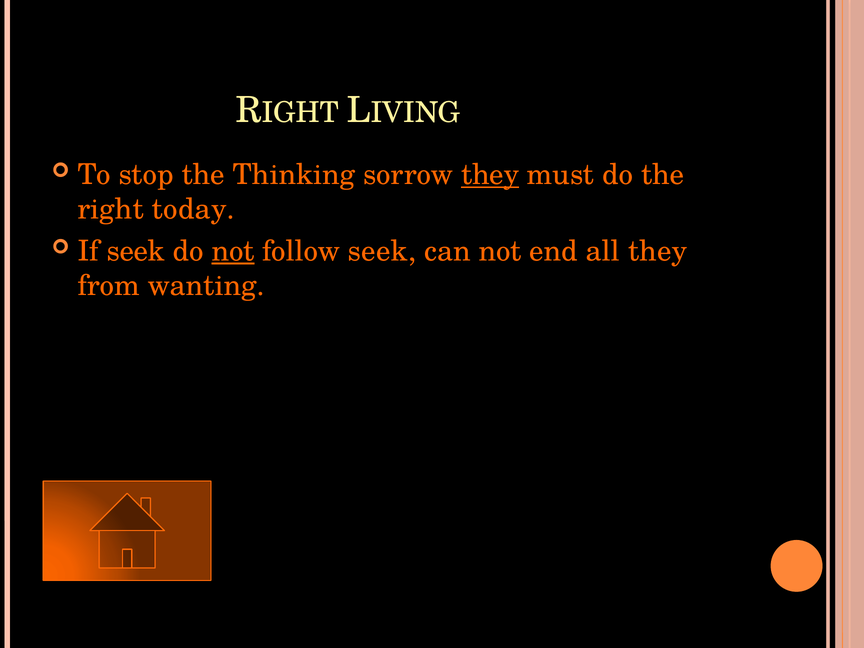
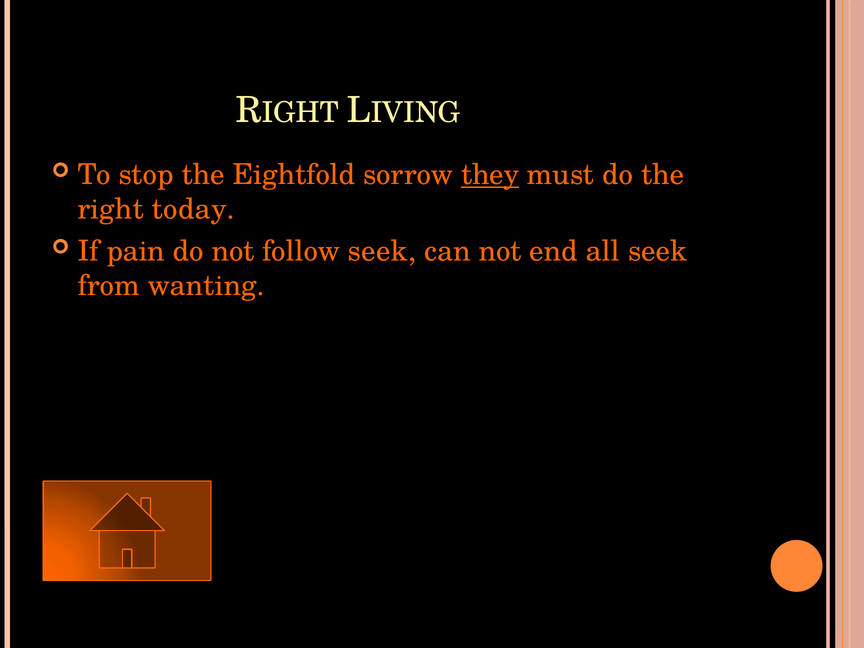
Thinking: Thinking -> Eightfold
If seek: seek -> pain
not at (233, 251) underline: present -> none
all they: they -> seek
